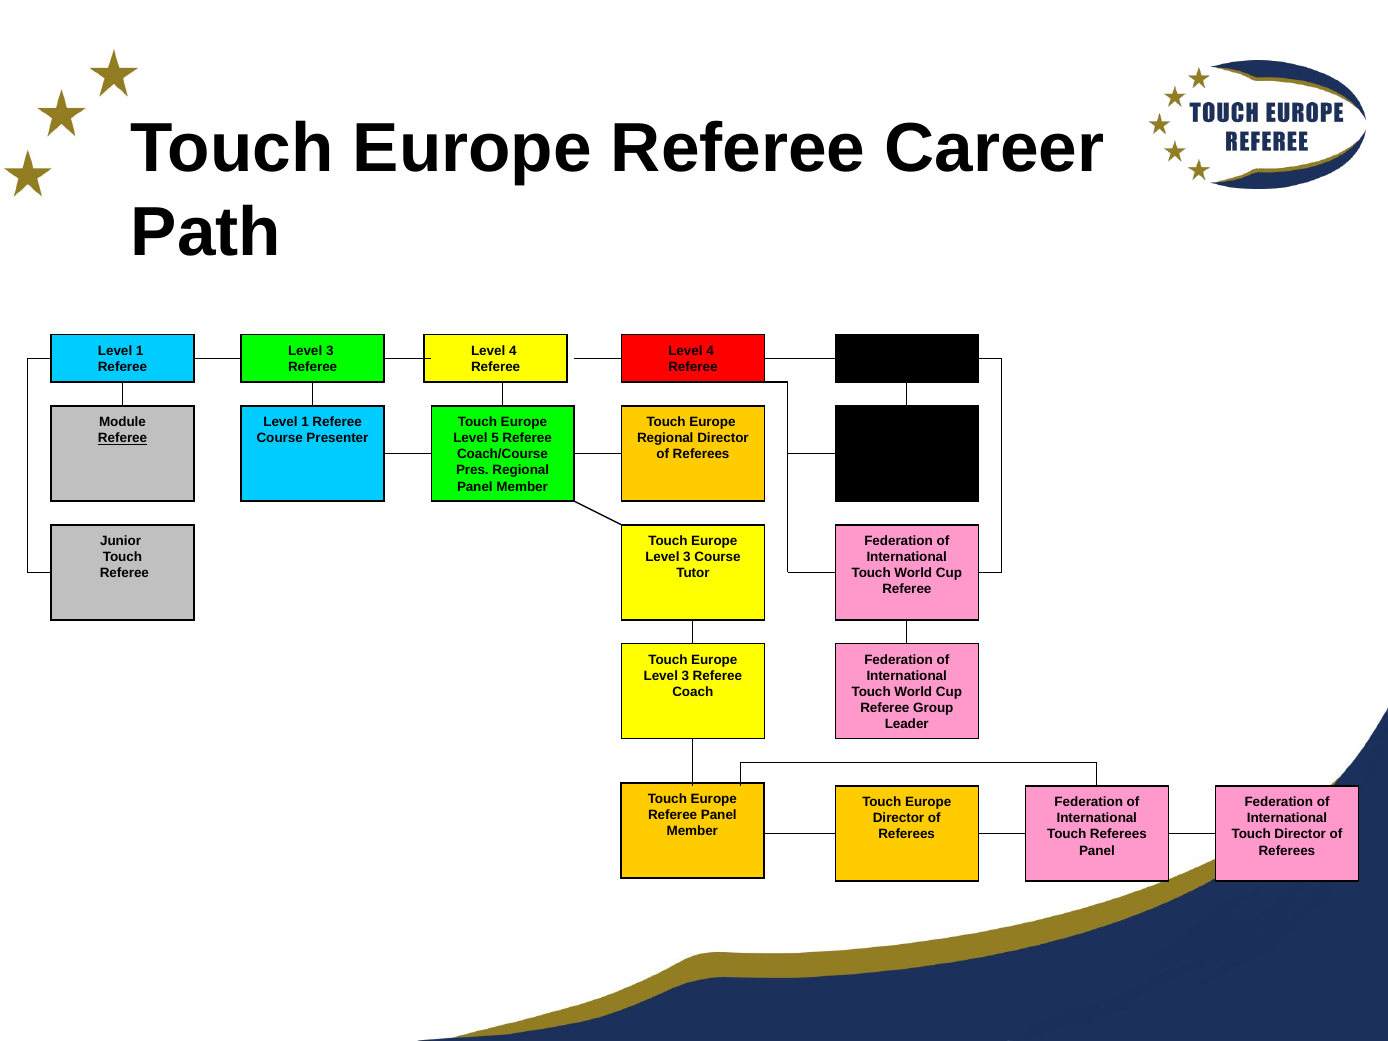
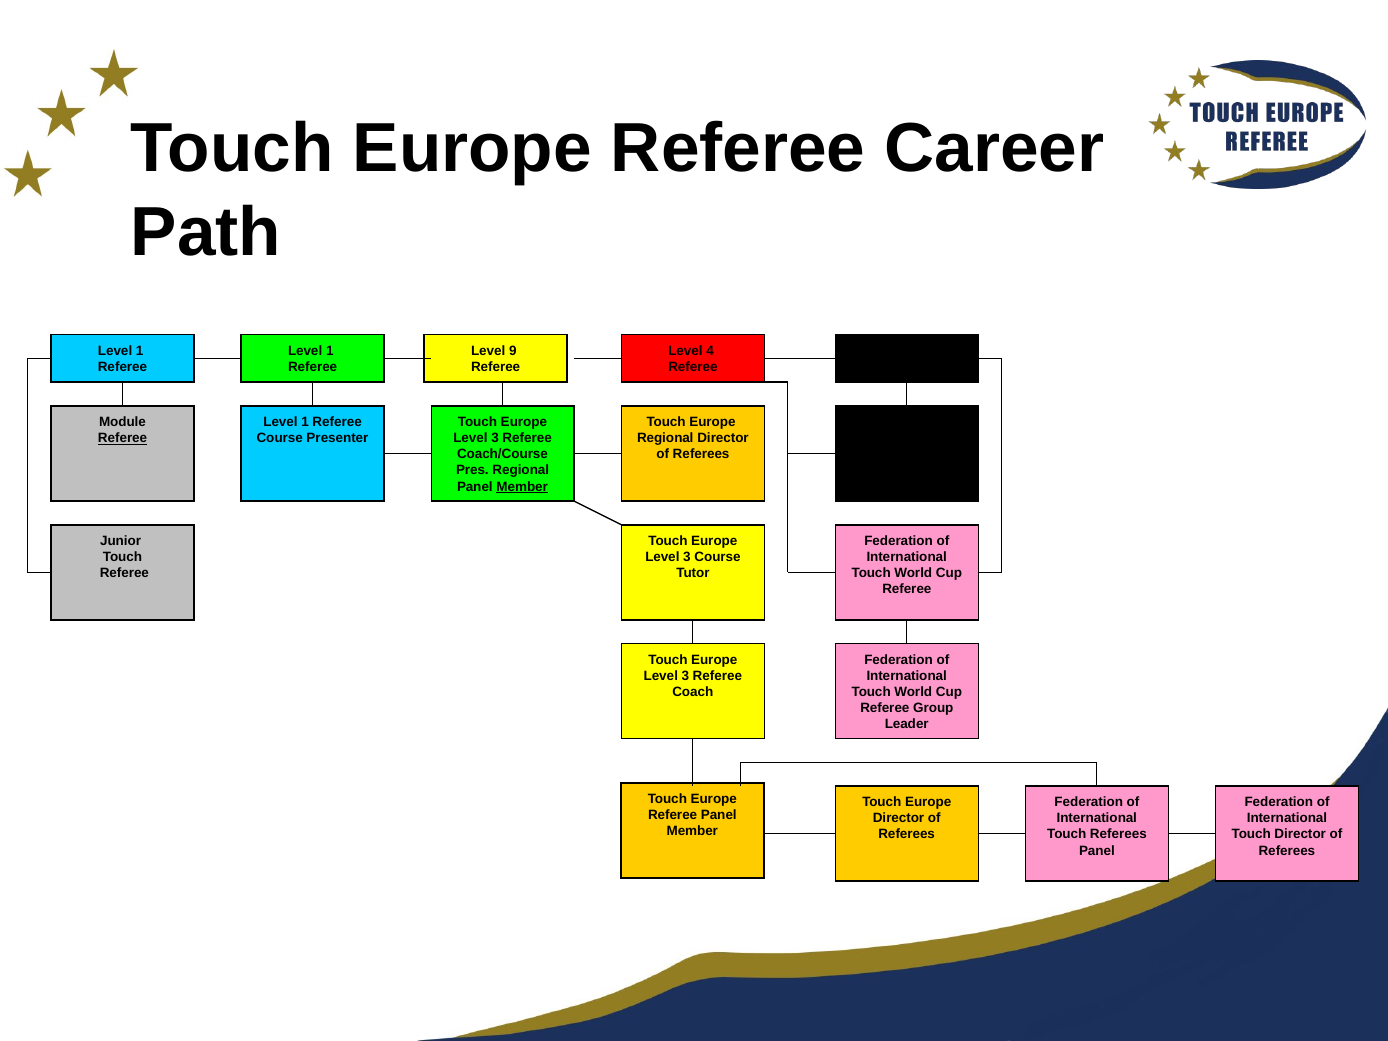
3 at (330, 351): 3 -> 1
4 at (513, 351): 4 -> 9
5 at (495, 438): 5 -> 3
Member at (522, 487) underline: none -> present
